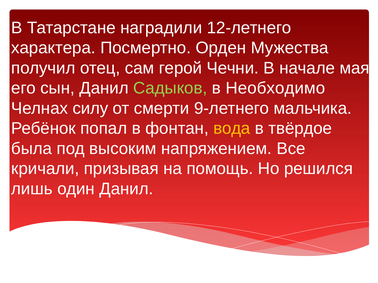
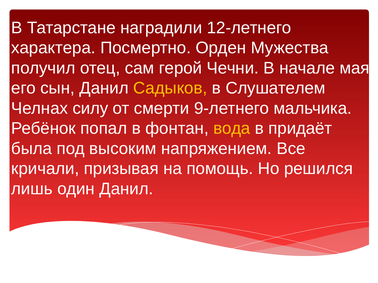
Садыков colour: light green -> yellow
Необходимо: Необходимо -> Слушателем
твёрдое: твёрдое -> придаёт
